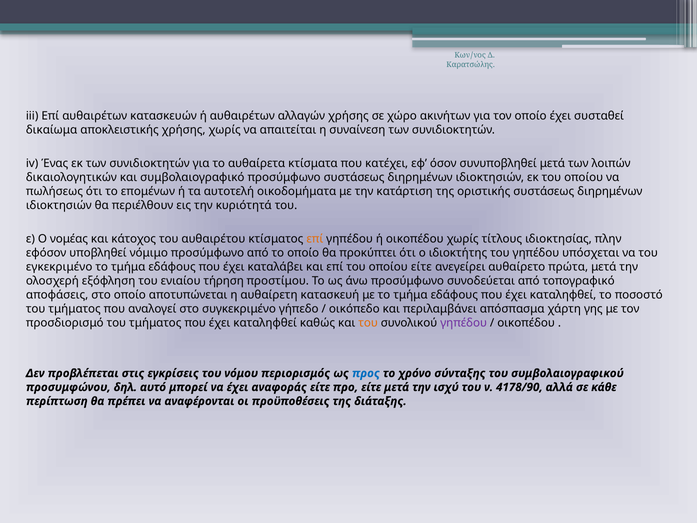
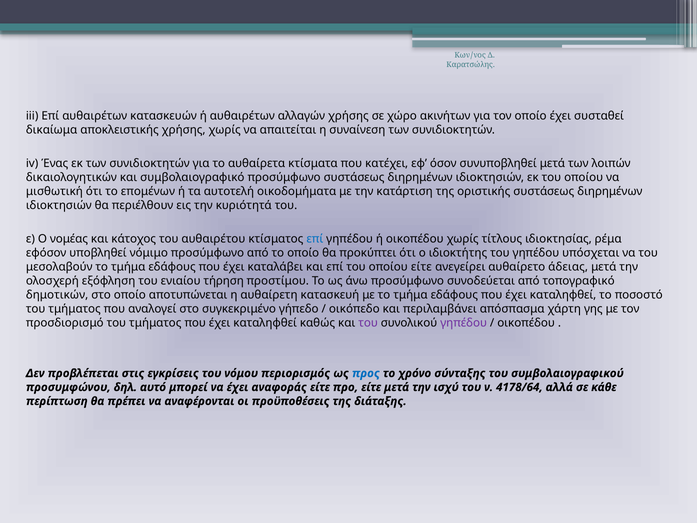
πωλήσεως: πωλήσεως -> μισθωτική
επί at (315, 239) colour: orange -> blue
πλην: πλην -> ρέμα
εγκεκριμένο: εγκεκριμένο -> μεσολαβούν
πρώτα: πρώτα -> άδειας
αποφάσεις: αποφάσεις -> δημοτικών
του at (368, 323) colour: orange -> purple
4178/90: 4178/90 -> 4178/64
